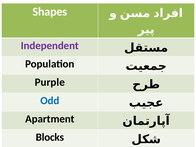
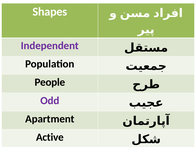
Purple: Purple -> People
Odd colour: blue -> purple
Blocks: Blocks -> Active
